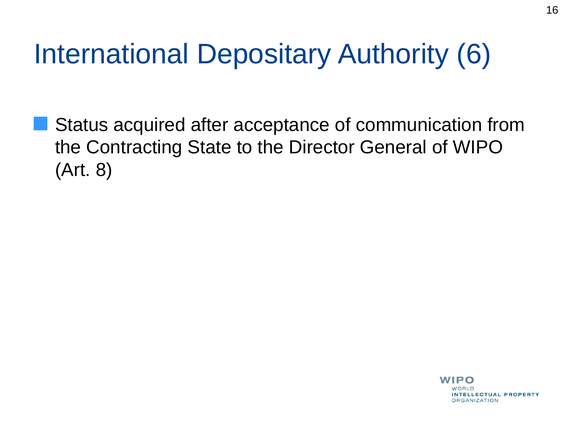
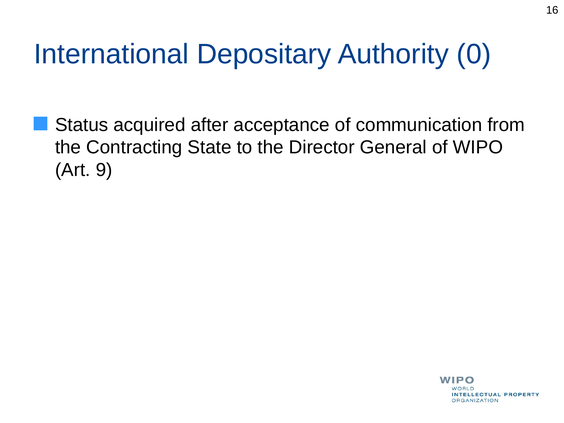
6: 6 -> 0
8: 8 -> 9
